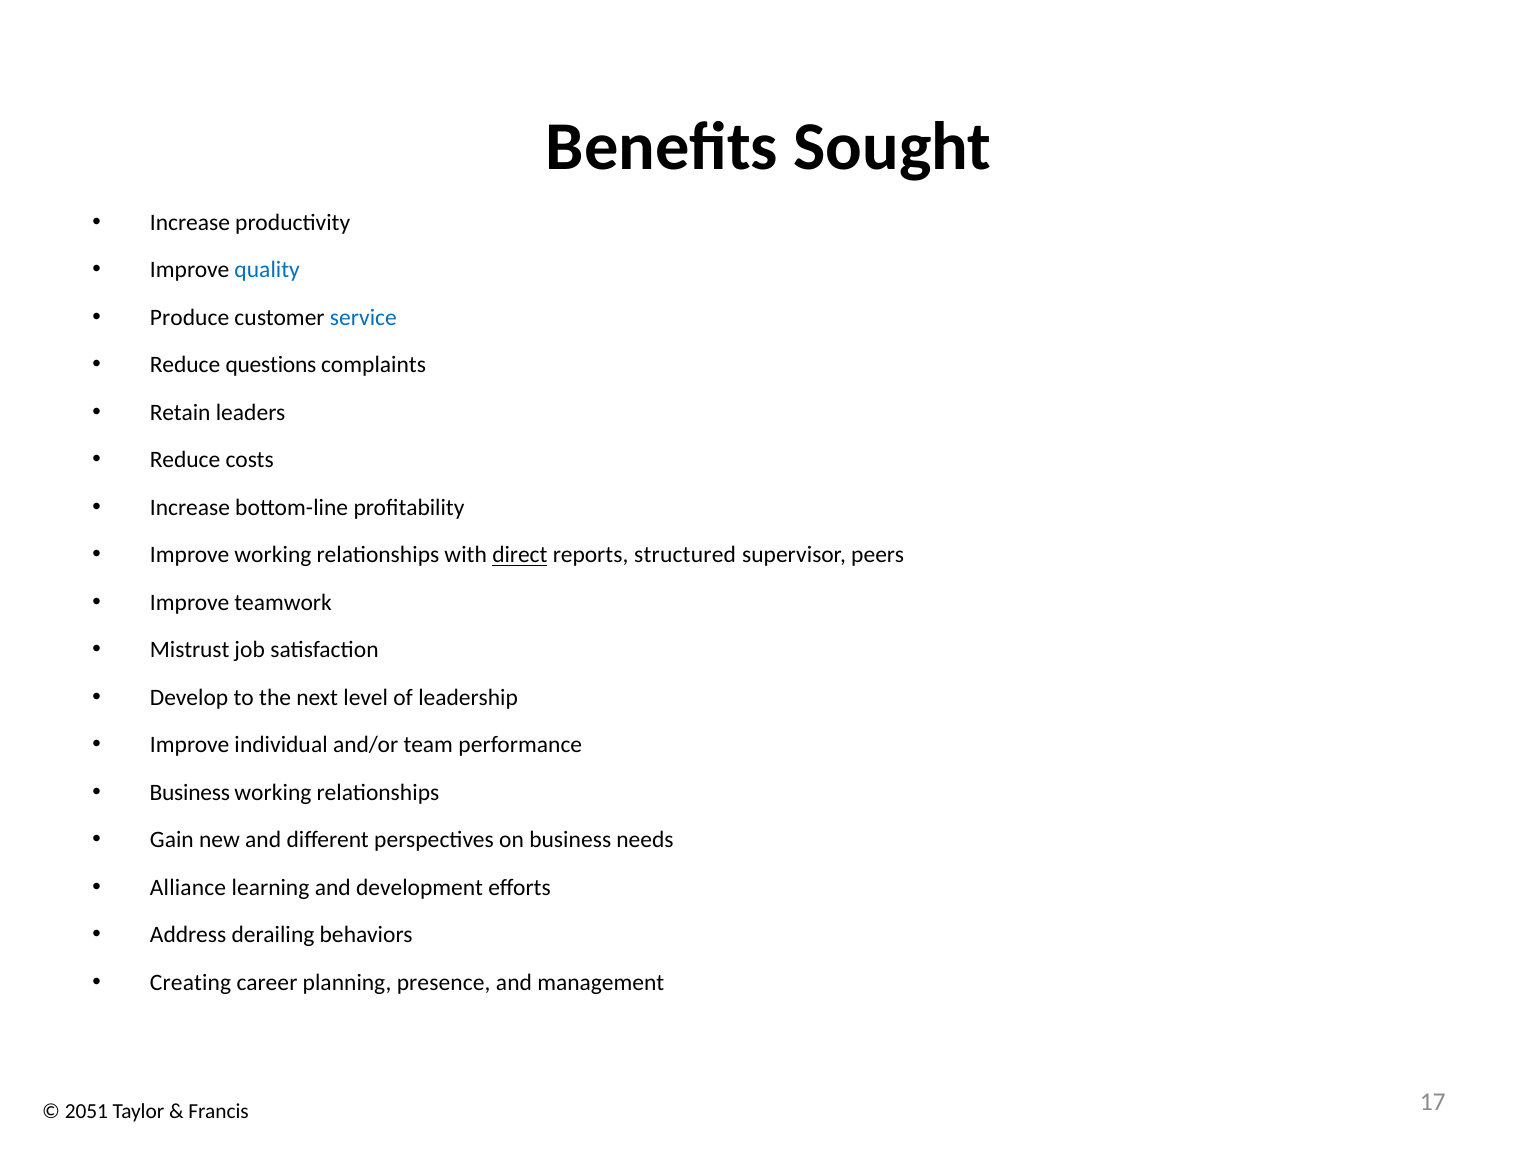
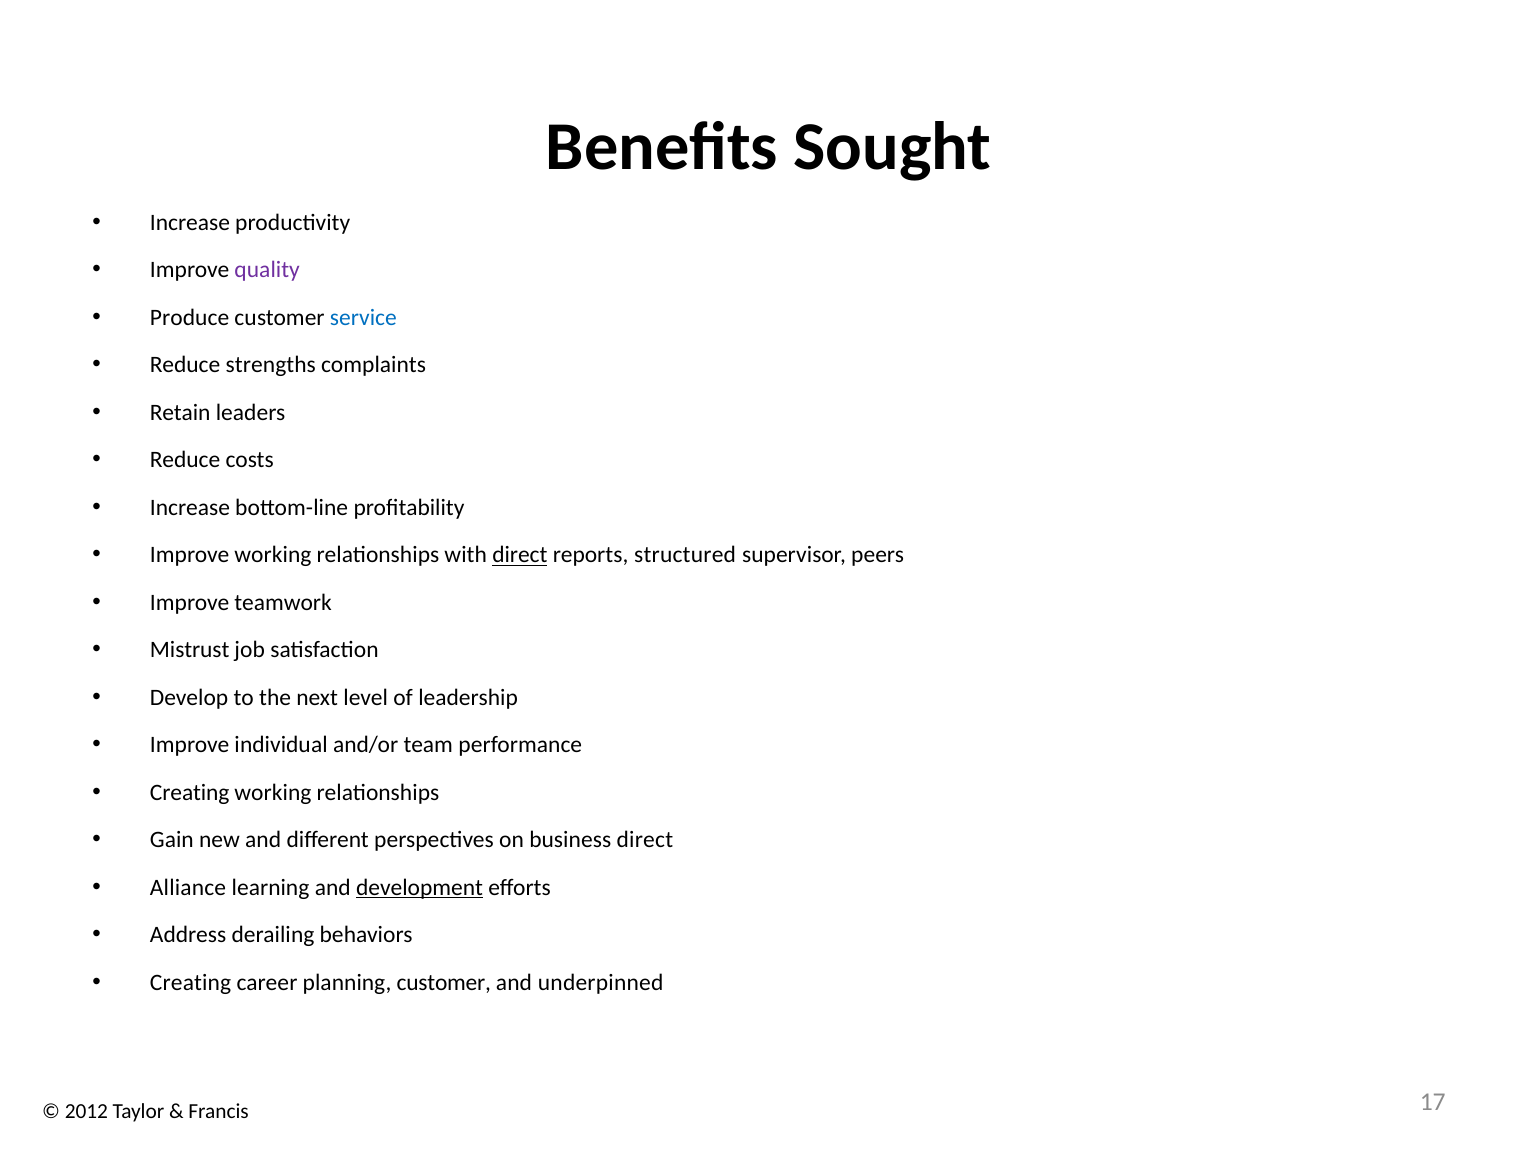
quality colour: blue -> purple
questions: questions -> strengths
Business at (190, 792): Business -> Creating
business needs: needs -> direct
development underline: none -> present
planning presence: presence -> customer
management: management -> underpinned
2051: 2051 -> 2012
